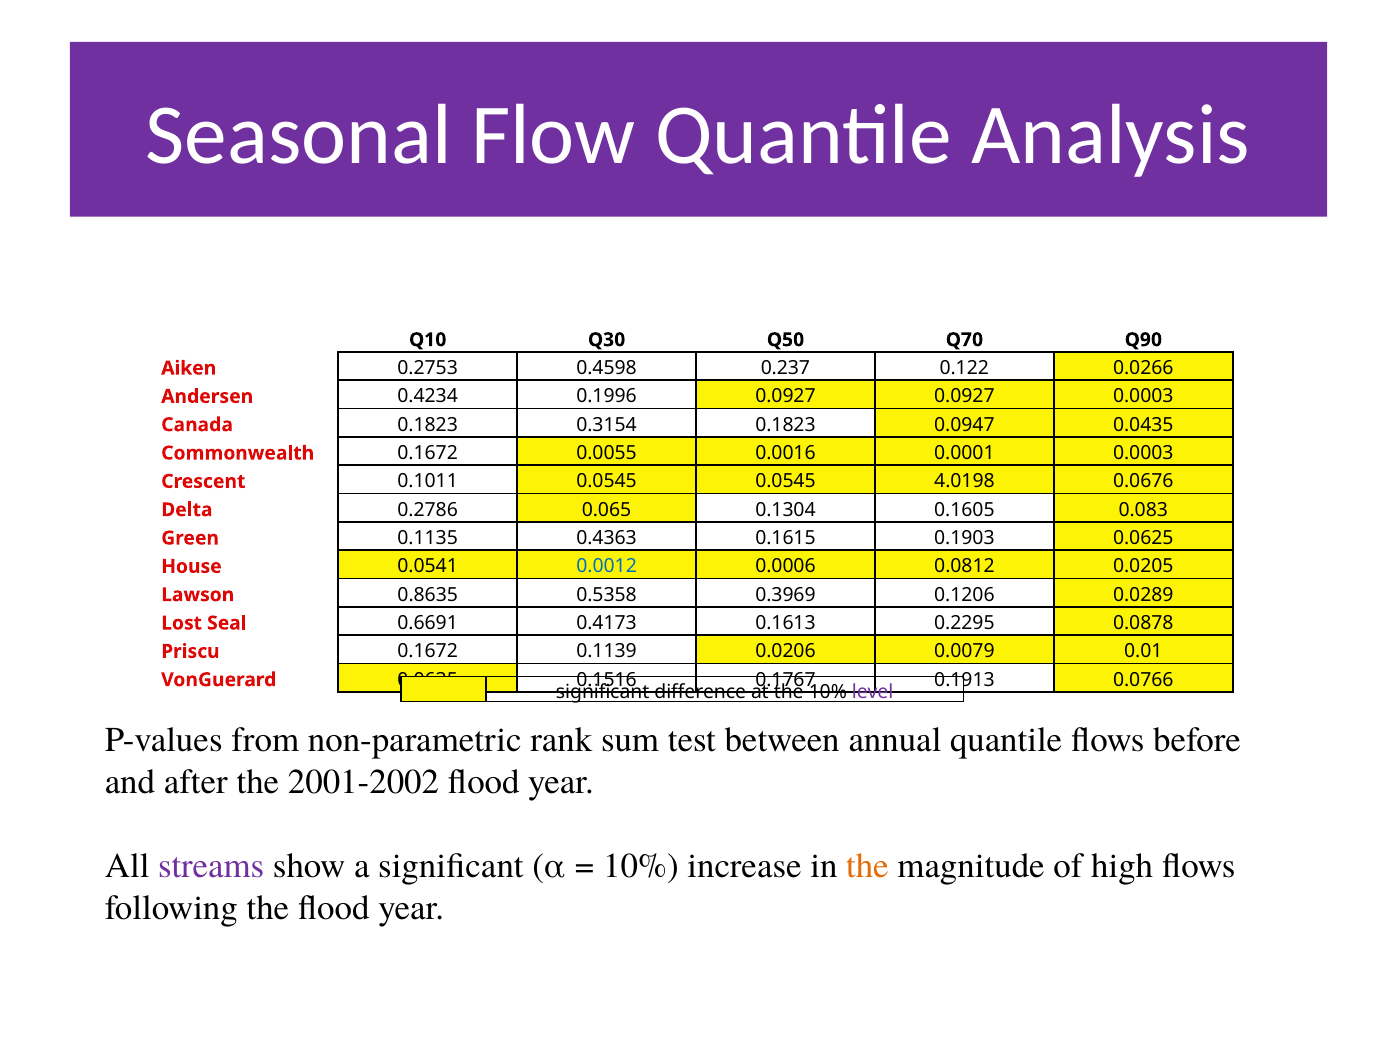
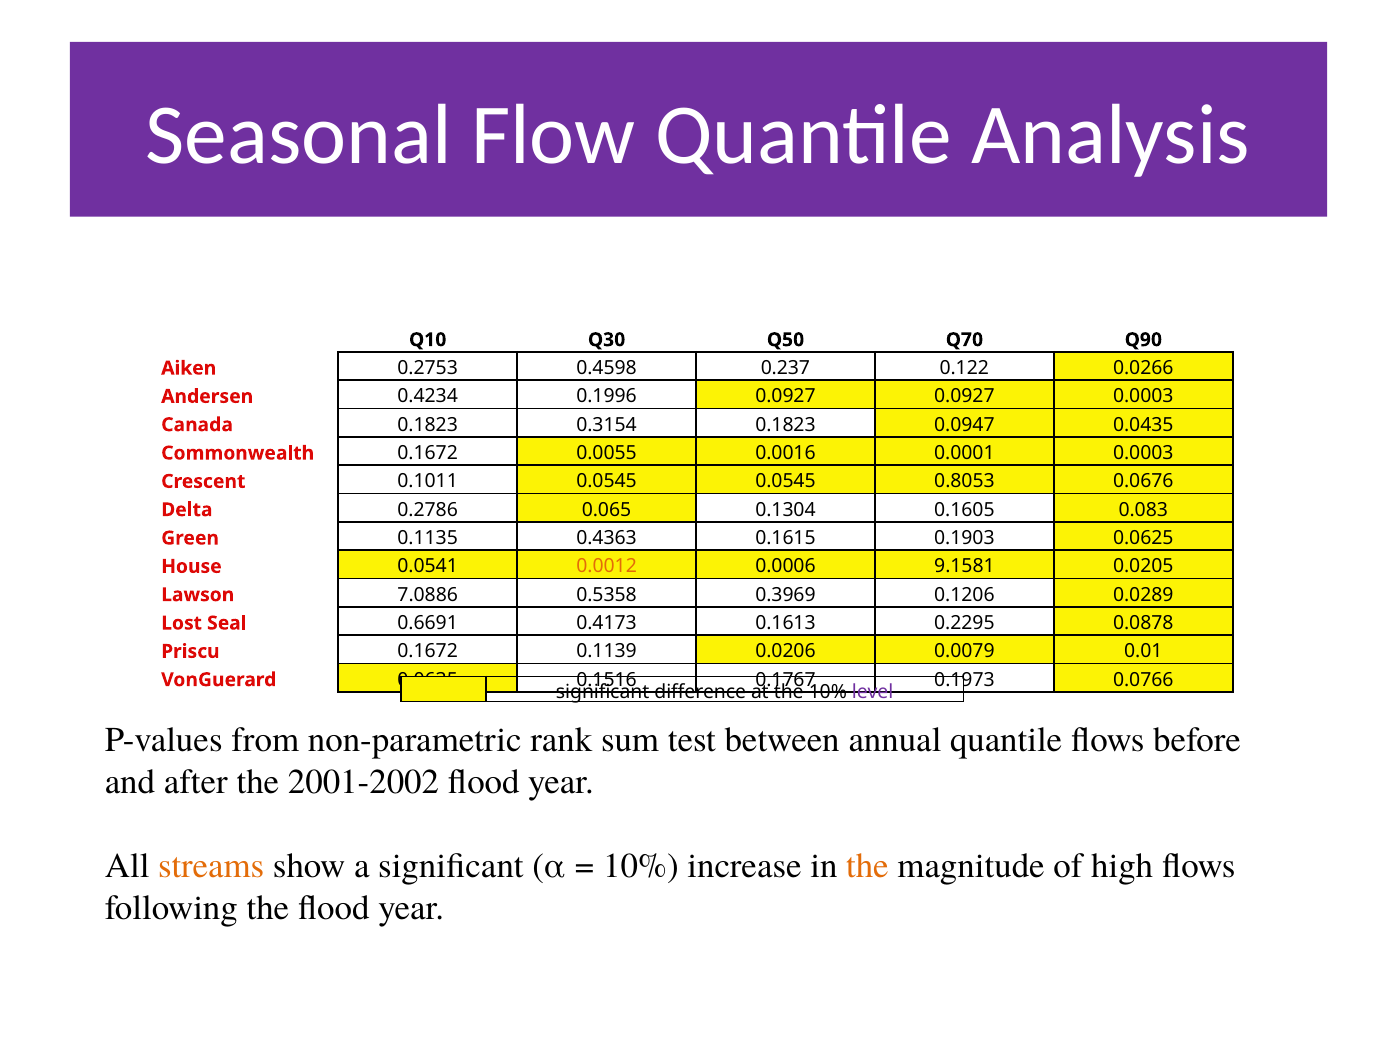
4.0198: 4.0198 -> 0.8053
0.0012 colour: blue -> orange
0.0812: 0.0812 -> 9.1581
0.8635: 0.8635 -> 7.0886
0.1913: 0.1913 -> 0.1973
streams colour: purple -> orange
